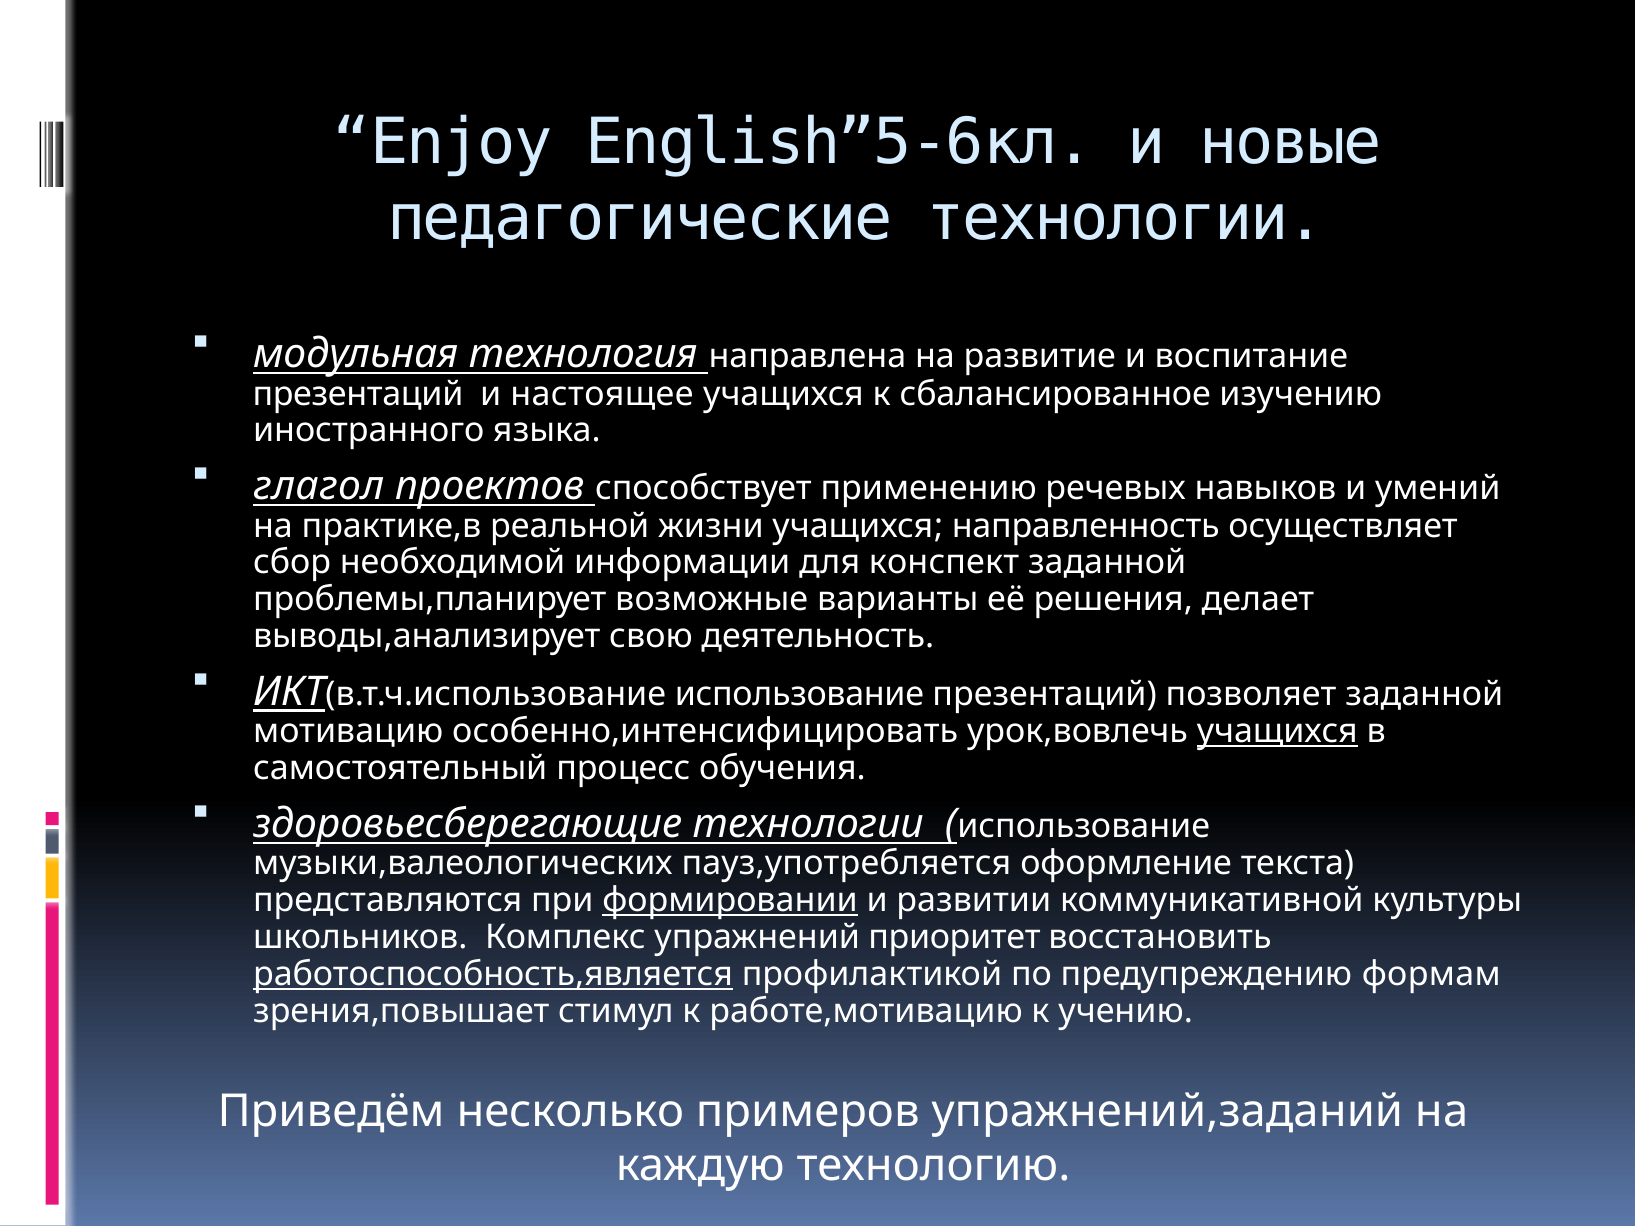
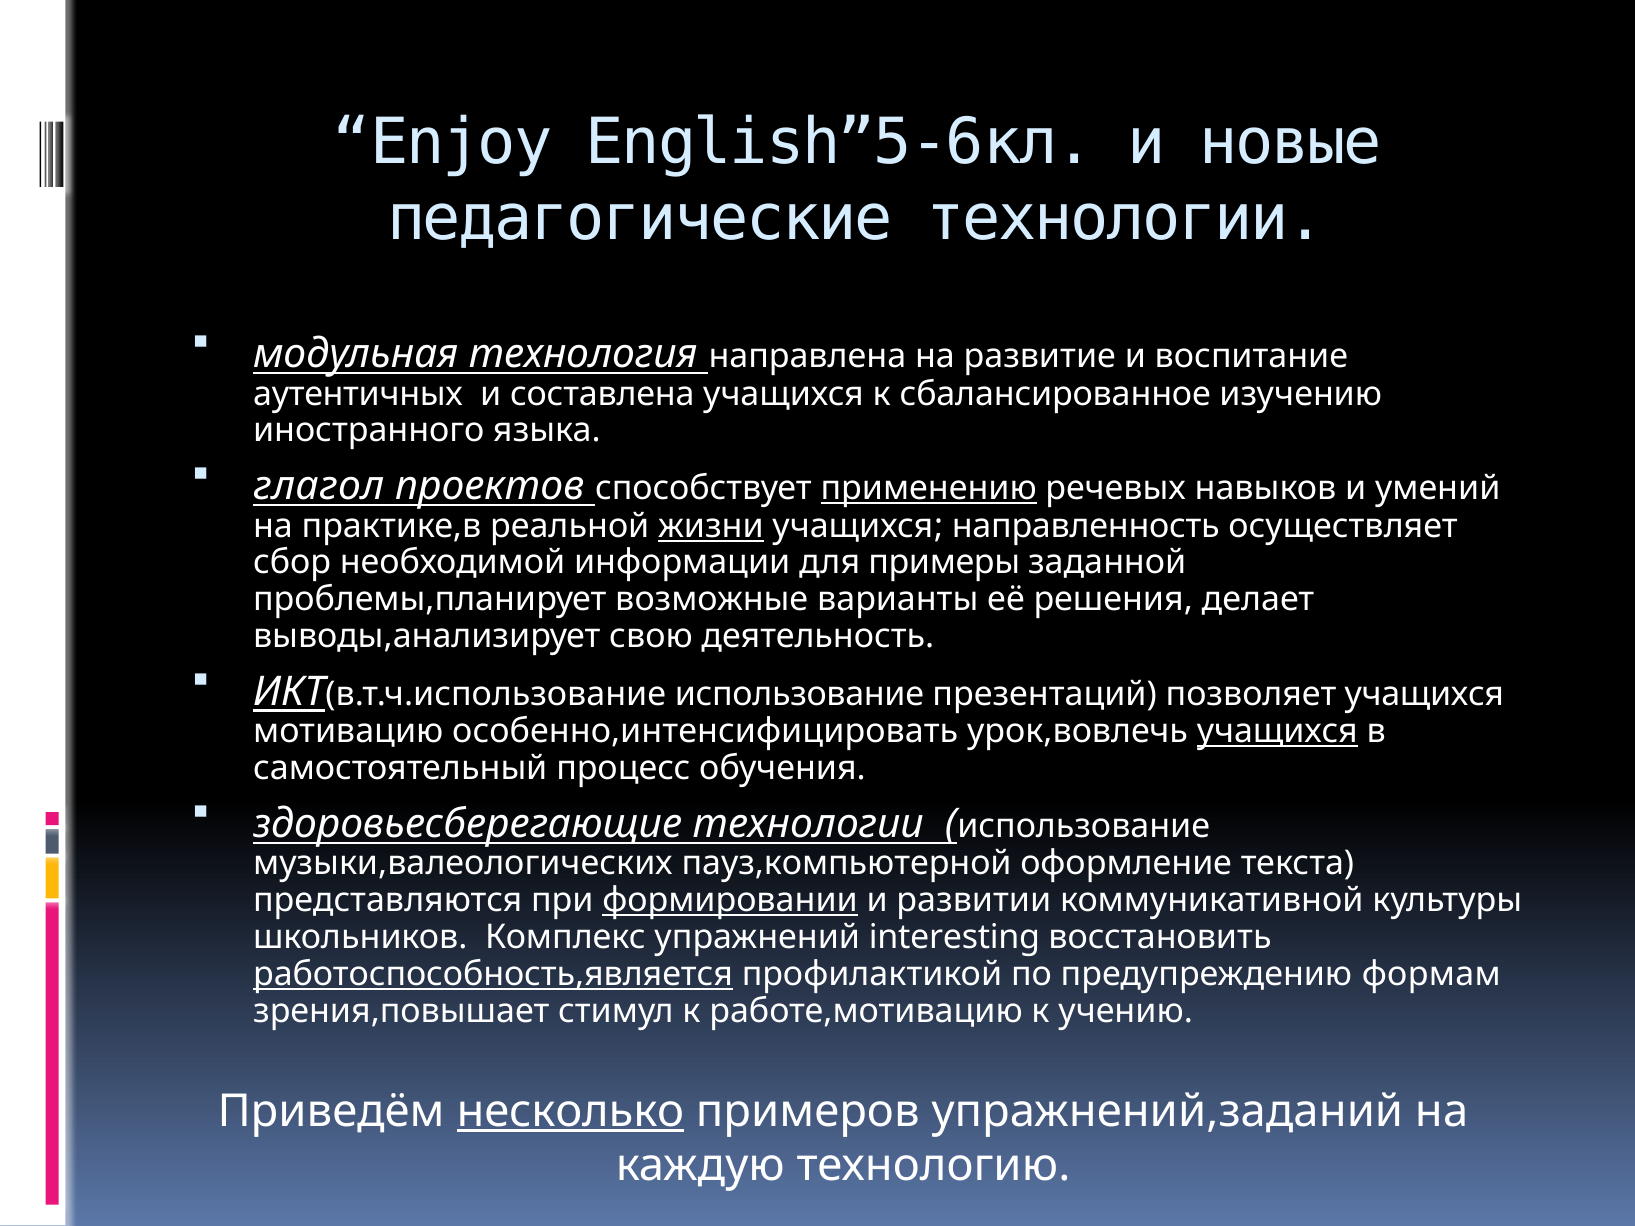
презентаций at (358, 394): презентаций -> аутентичных
настоящее: настоящее -> составлена
применению underline: none -> present
жизни underline: none -> present
конспект: конспект -> примеры
позволяет заданной: заданной -> учащихся
пауз,употребляется: пауз,употребляется -> пауз,компьютерной
приоритет: приоритет -> interesting
несколько underline: none -> present
